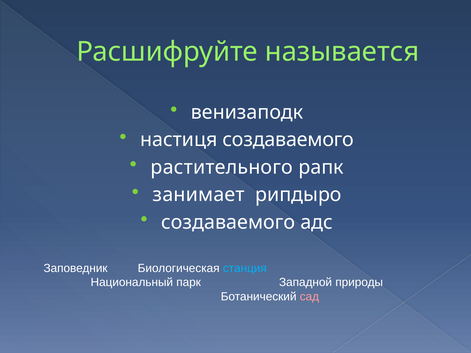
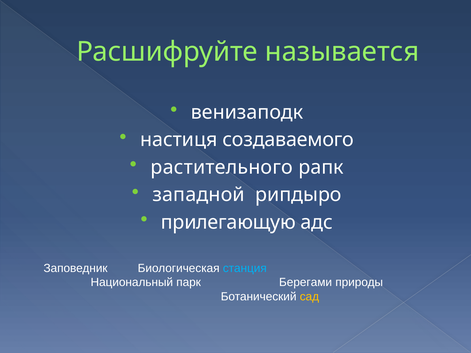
занимает: занимает -> западной
создаваемого at (228, 222): создаваемого -> прилегающую
Западной: Западной -> Берегами
сад colour: pink -> yellow
